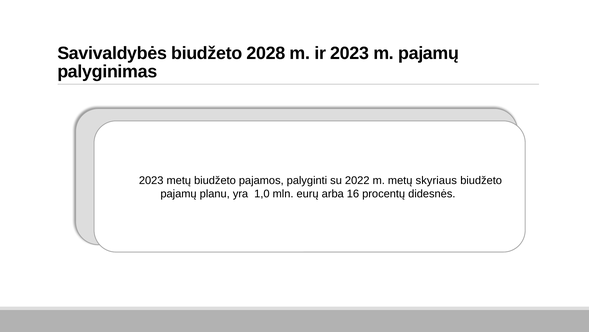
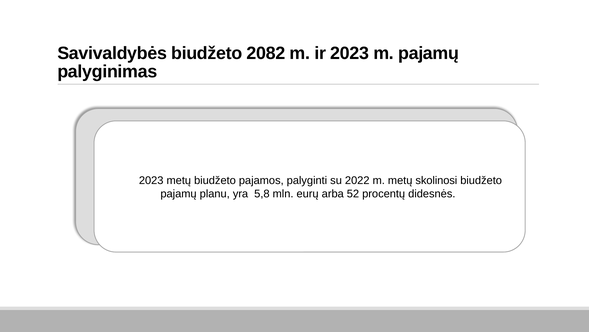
2028: 2028 -> 2082
skyriaus: skyriaus -> skolinosi
1,0: 1,0 -> 5,8
16: 16 -> 52
